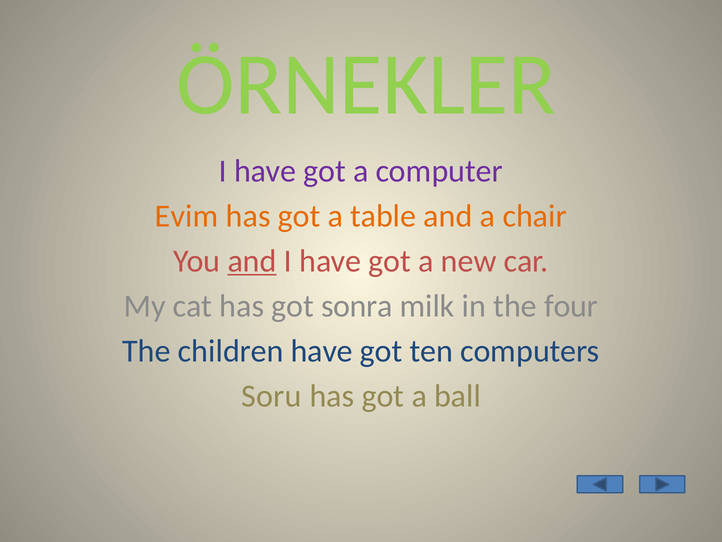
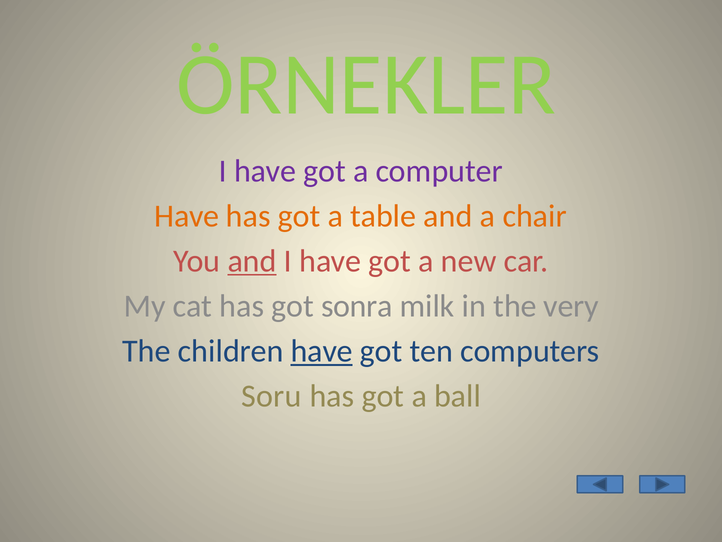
Evim at (187, 216): Evim -> Have
four: four -> very
have at (322, 351) underline: none -> present
